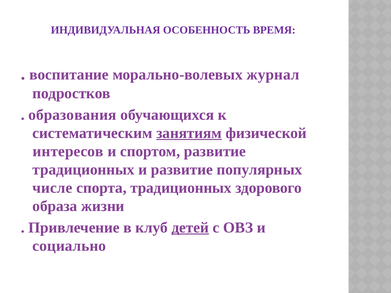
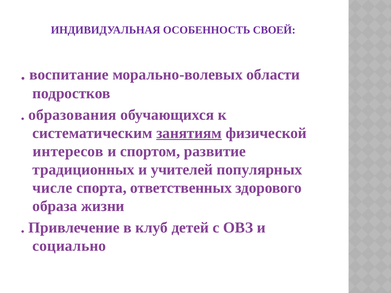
ВРЕМЯ: ВРЕМЯ -> СВОЕЙ
журнал: журнал -> области
и развитие: развитие -> учителей
спорта традиционных: традиционных -> ответственных
детей underline: present -> none
